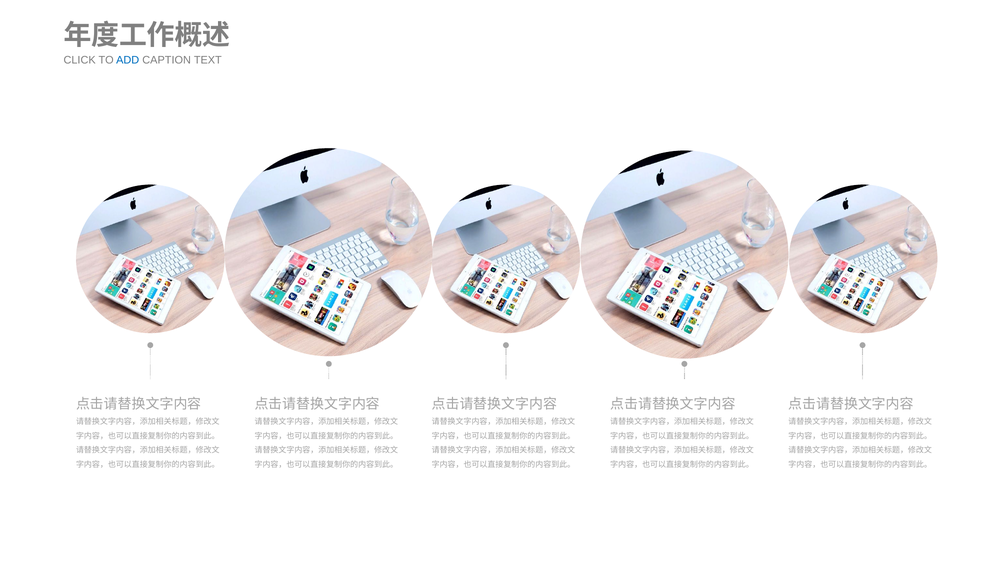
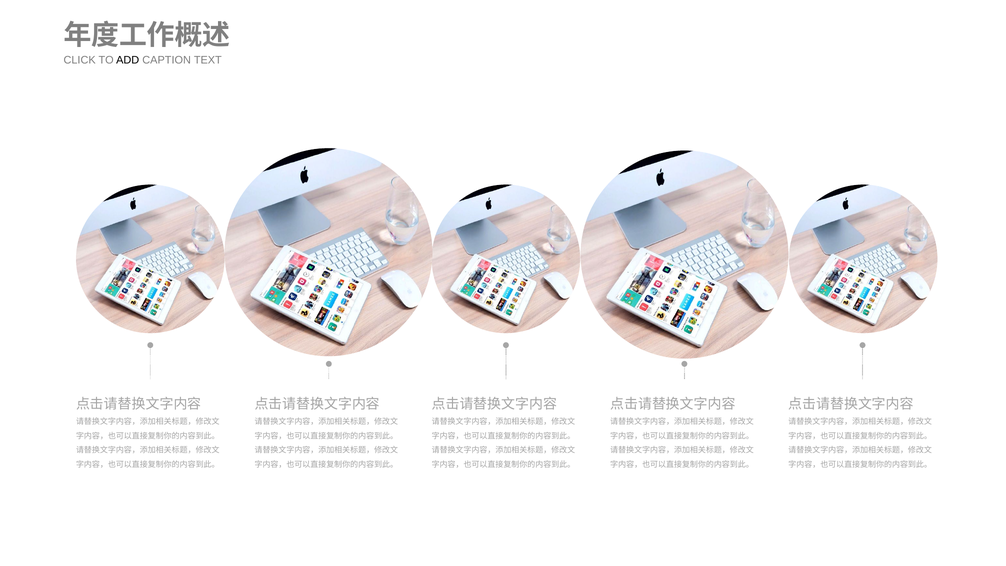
ADD colour: blue -> black
